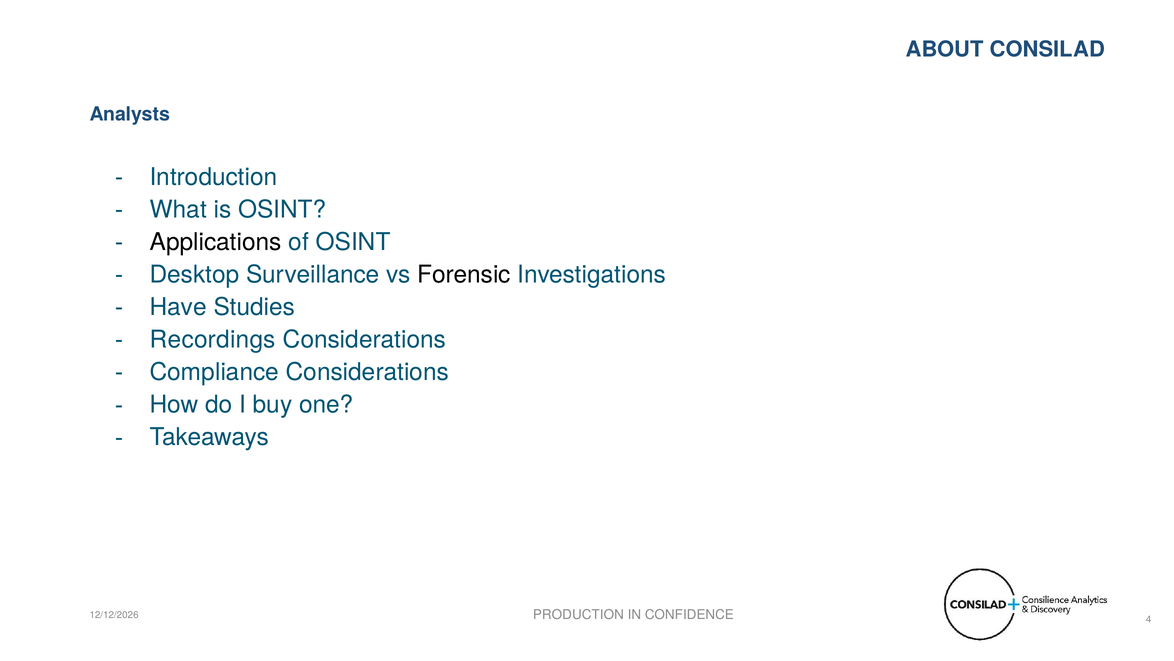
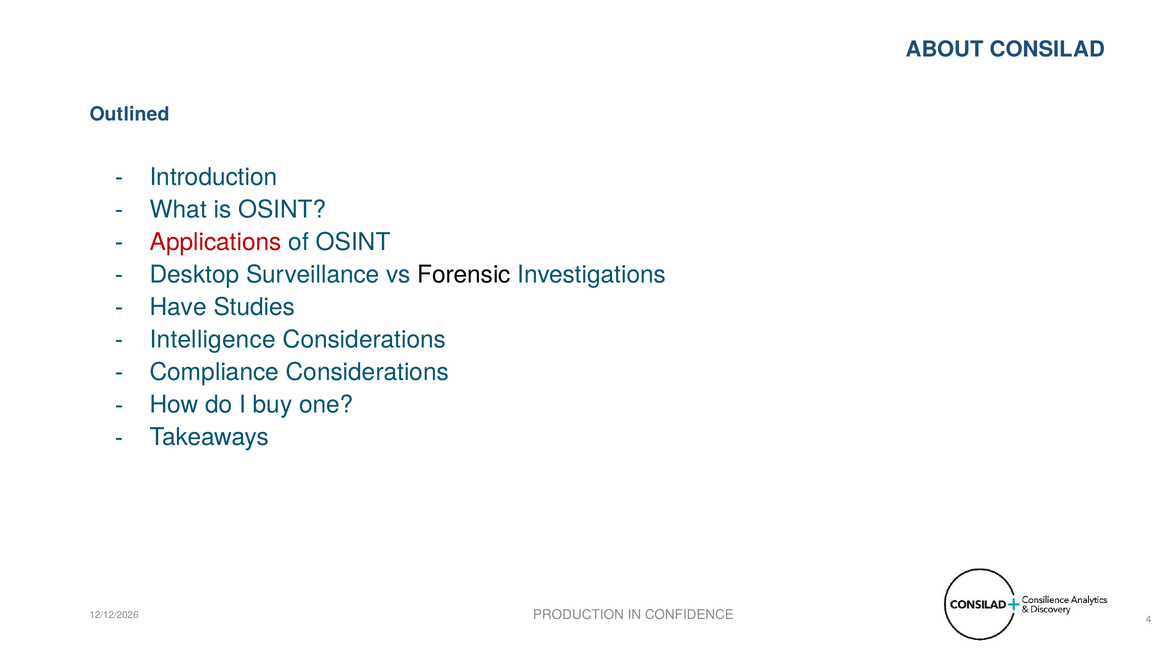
Analysts: Analysts -> Outlined
Applications colour: black -> red
Recordings: Recordings -> Intelligence
